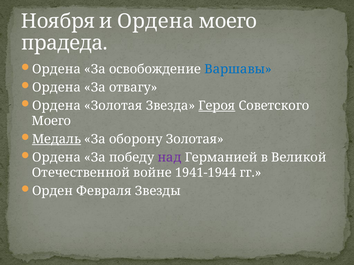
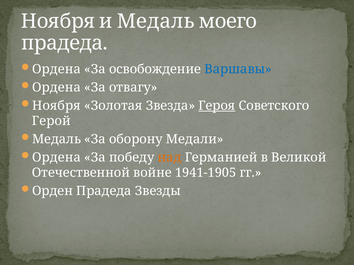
и Ордена: Ордена -> Медаль
Ордена at (56, 106): Ордена -> Ноября
Моего at (51, 121): Моего -> Герой
Медаль at (56, 139) underline: present -> none
оборону Золотая: Золотая -> Медали
над colour: purple -> orange
1941-1944: 1941-1944 -> 1941-1905
Орден Февраля: Февраля -> Прадеда
